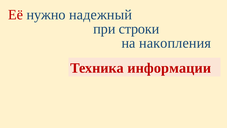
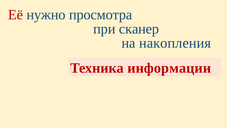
надежный: надежный -> просмотра
строки: строки -> сканер
